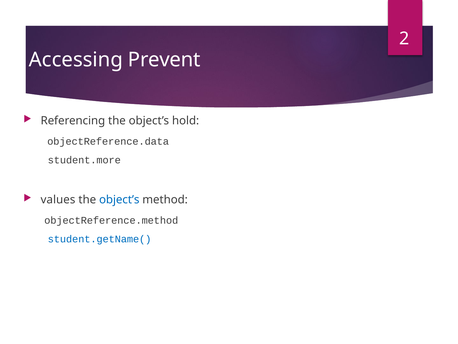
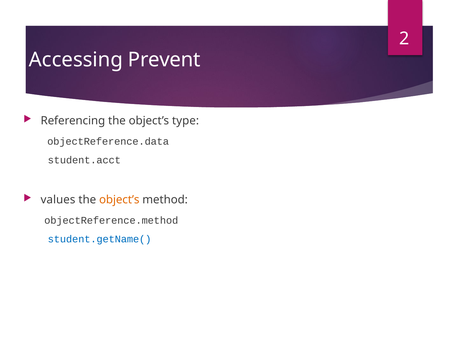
hold: hold -> type
student.more: student.more -> student.acct
object’s at (119, 199) colour: blue -> orange
